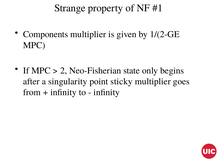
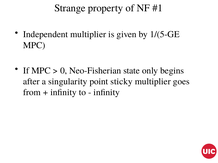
Components: Components -> Independent
1/(2-GE: 1/(2-GE -> 1/(5-GE
2: 2 -> 0
